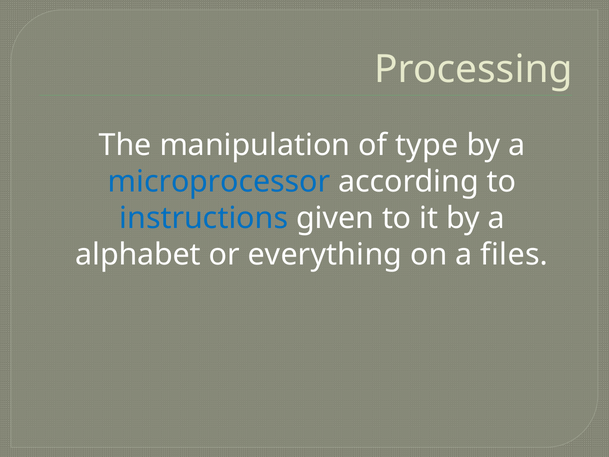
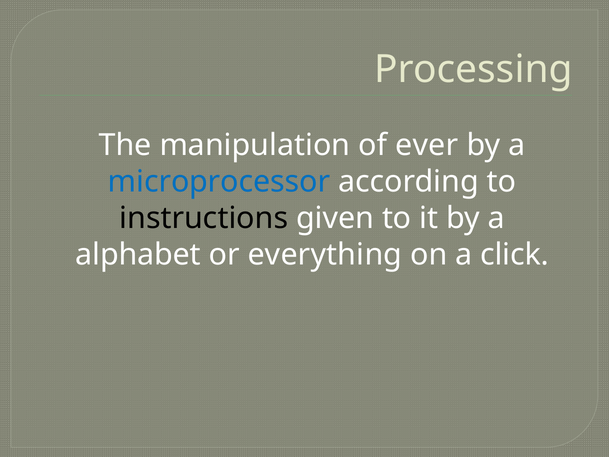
type: type -> ever
instructions colour: blue -> black
files: files -> click
